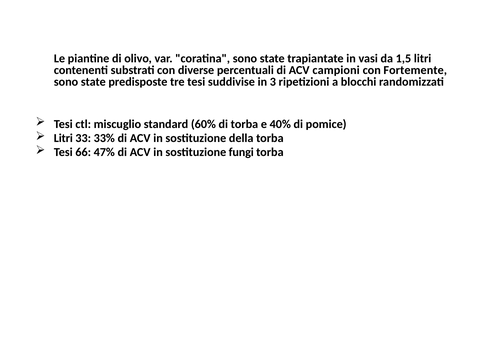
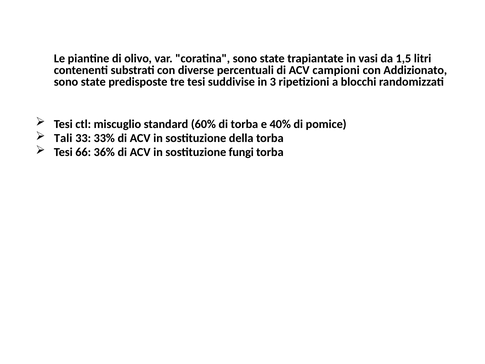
Fortemente: Fortemente -> Addizionato
Litri at (63, 138): Litri -> Tali
47%: 47% -> 36%
